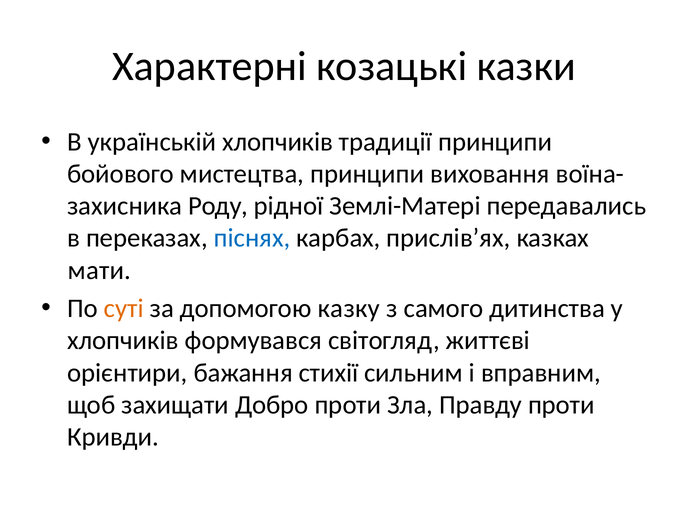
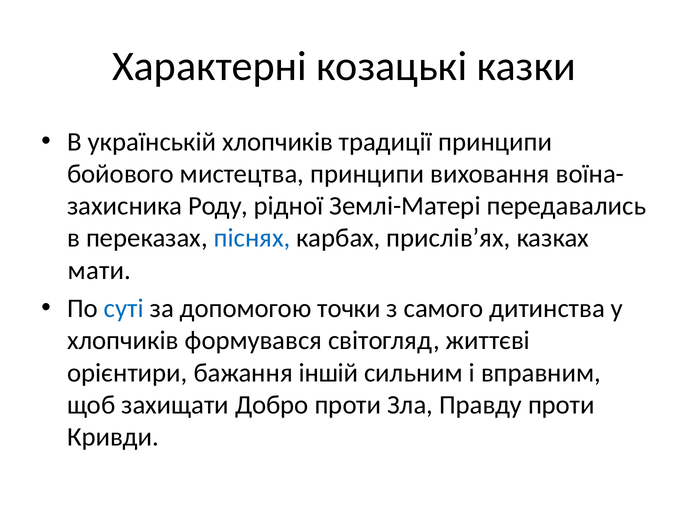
суті colour: orange -> blue
казку: казку -> точки
стихії: стихії -> іншій
